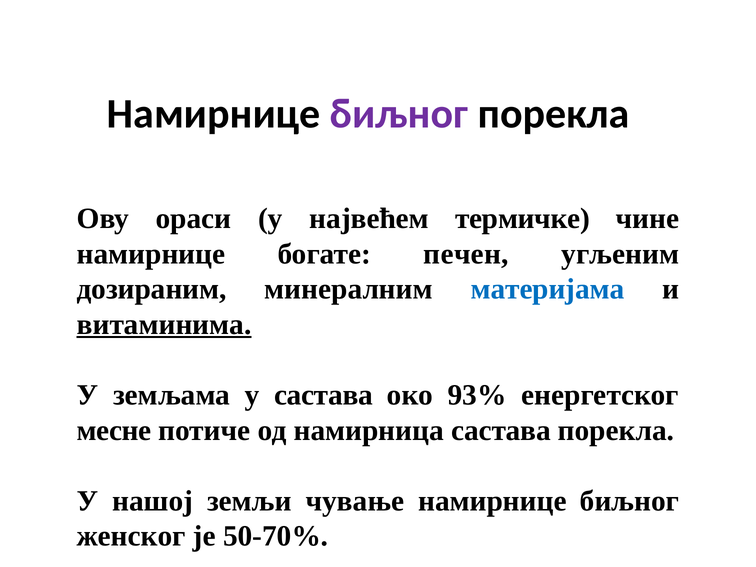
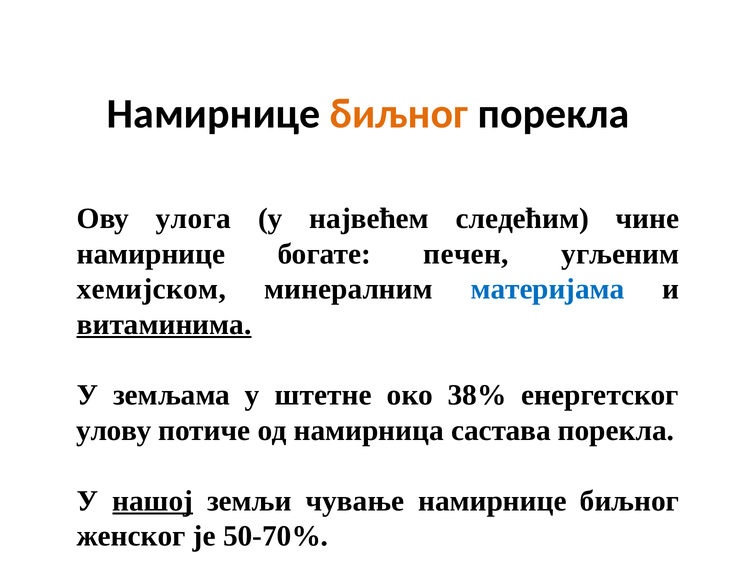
биљног at (399, 114) colour: purple -> orange
ораси: ораси -> улога
термичке: термичке -> следећим
дозираним: дозираним -> хемијском
у састава: састава -> штетне
93%: 93% -> 38%
месне: месне -> улову
нашој underline: none -> present
